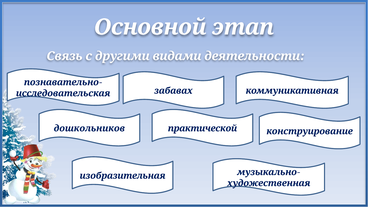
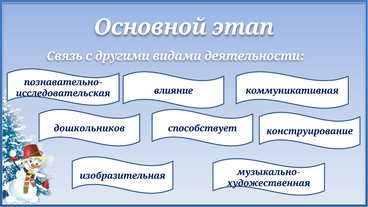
забавах: забавах -> влияние
практической: практической -> способствует
